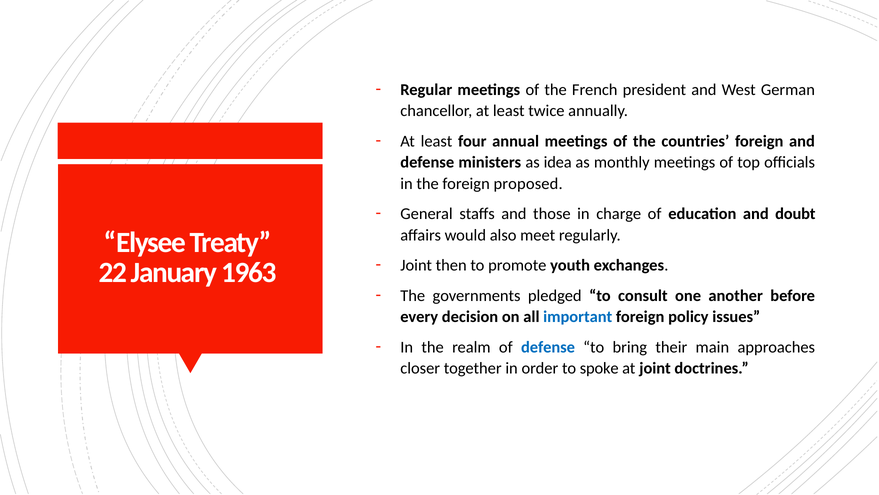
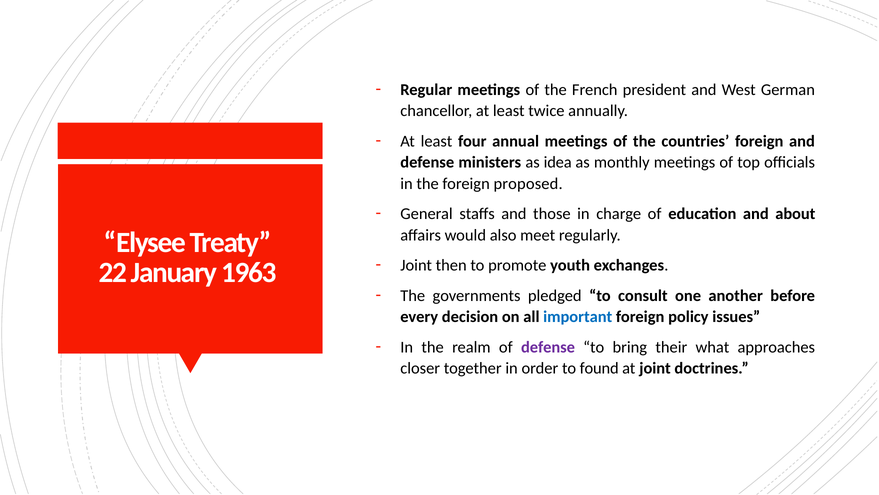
doubt: doubt -> about
defense at (548, 347) colour: blue -> purple
main: main -> what
spoke: spoke -> found
